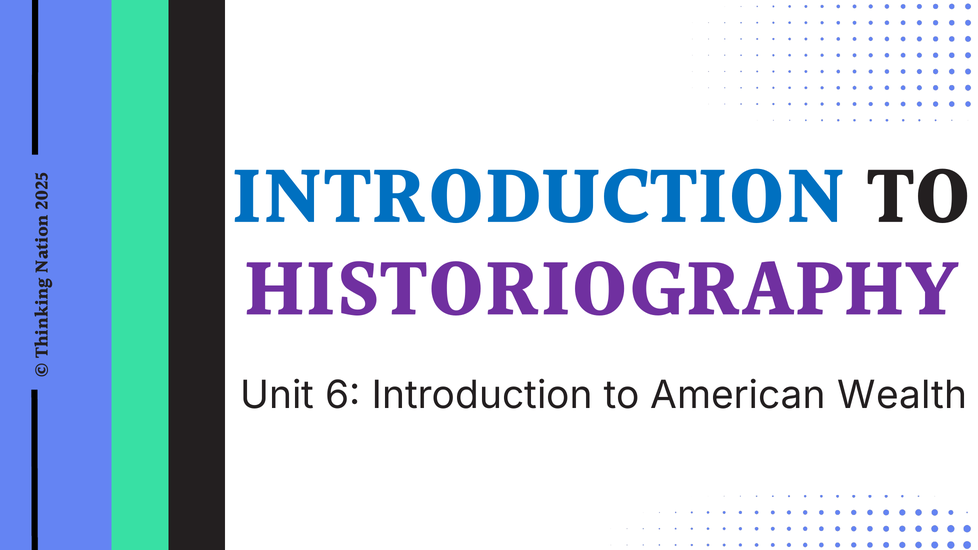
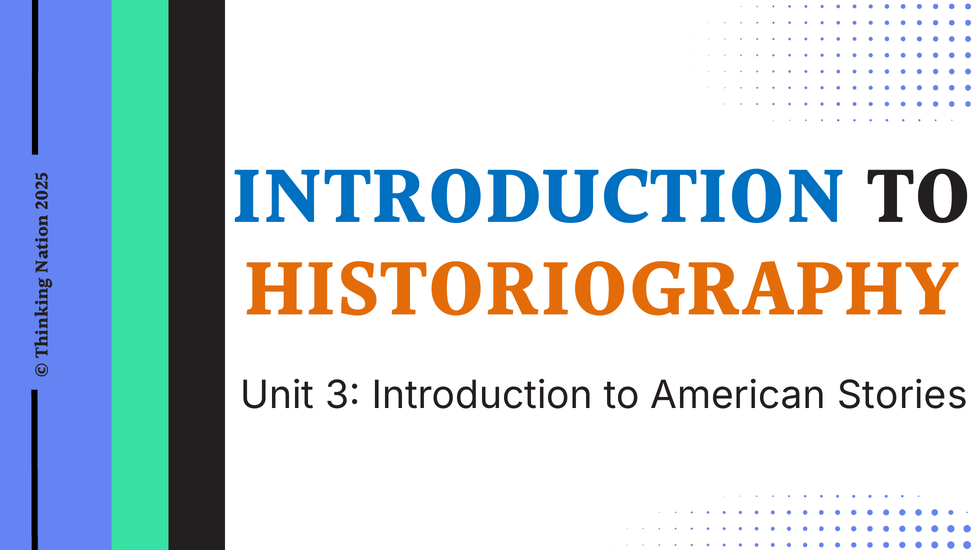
HISTORIOGRAPHY colour: purple -> orange
6: 6 -> 3
Wealth: Wealth -> Stories
